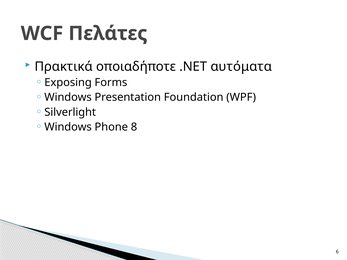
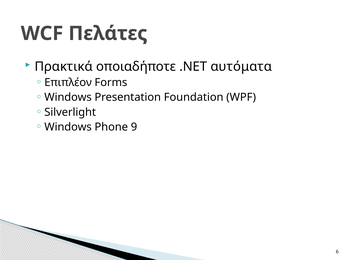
Exposing: Exposing -> Επιπλέον
8: 8 -> 9
